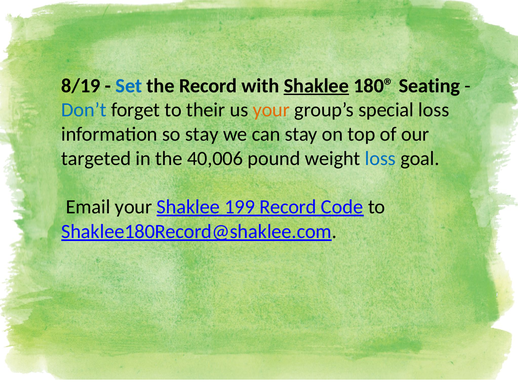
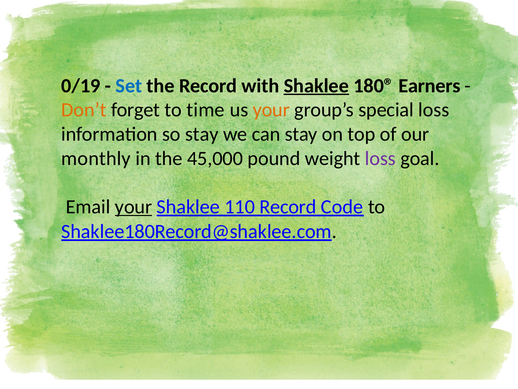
8/19: 8/19 -> 0/19
Seating: Seating -> Earners
Don’t colour: blue -> orange
their: their -> time
targeted: targeted -> monthly
40,006: 40,006 -> 45,000
loss at (380, 158) colour: blue -> purple
your at (134, 207) underline: none -> present
199: 199 -> 110
